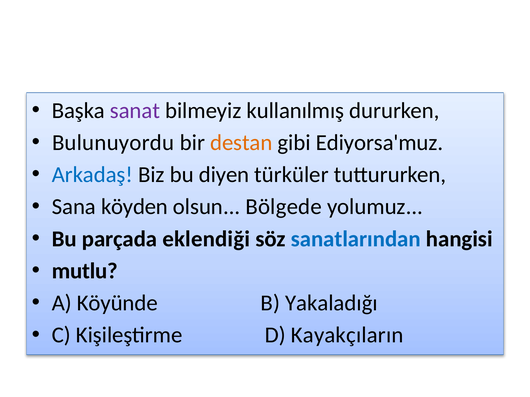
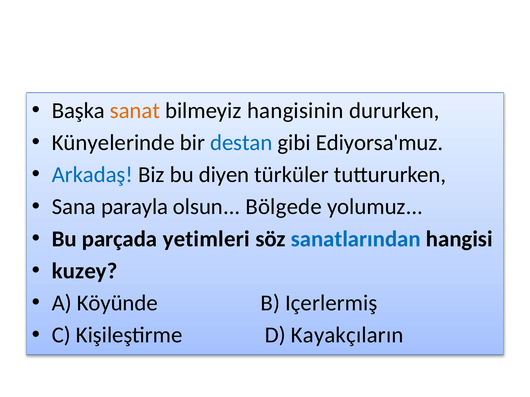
sanat colour: purple -> orange
kullanılmış: kullanılmış -> hangisinin
Bulunuyordu: Bulunuyordu -> Künyelerinde
destan colour: orange -> blue
köyden: köyden -> parayla
eklendiği: eklendiği -> yetimleri
mutlu: mutlu -> kuzey
Yakaladığı: Yakaladığı -> Içerlermiş
